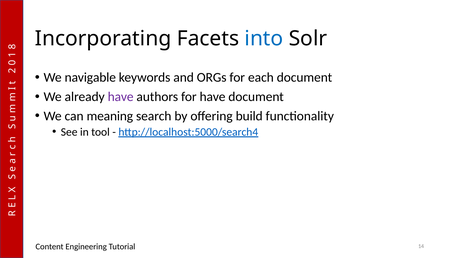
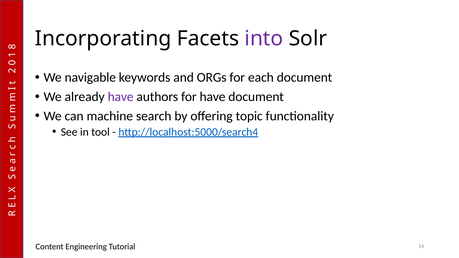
into colour: blue -> purple
meaning: meaning -> machine
build: build -> topic
